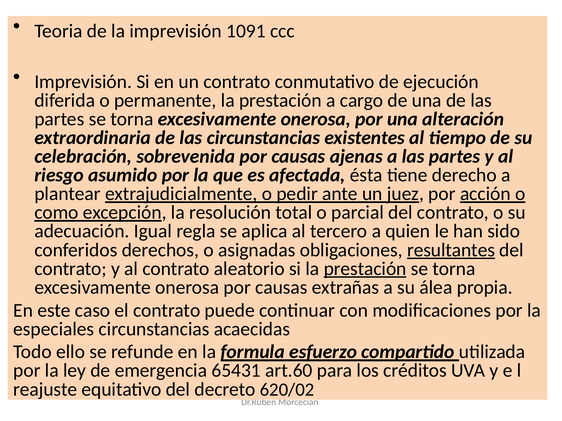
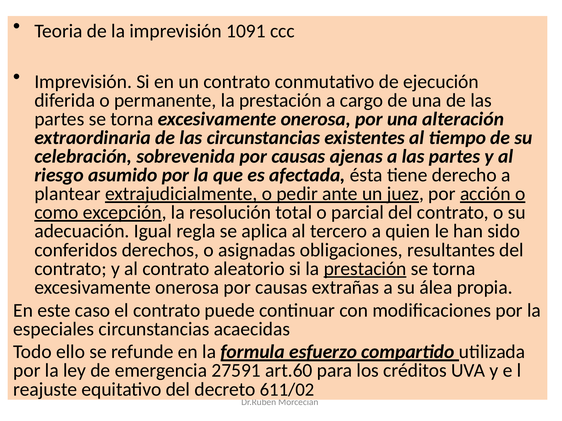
resultantes underline: present -> none
65431: 65431 -> 27591
620/02: 620/02 -> 611/02
